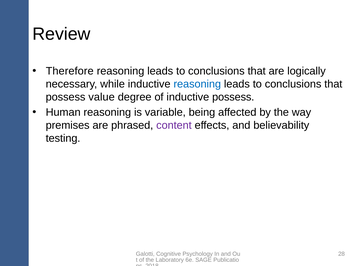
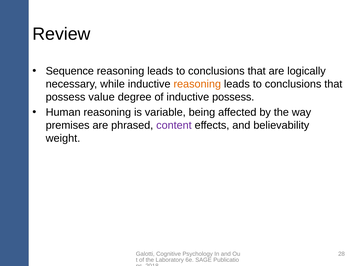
Therefore: Therefore -> Sequence
reasoning at (197, 84) colour: blue -> orange
testing: testing -> weight
